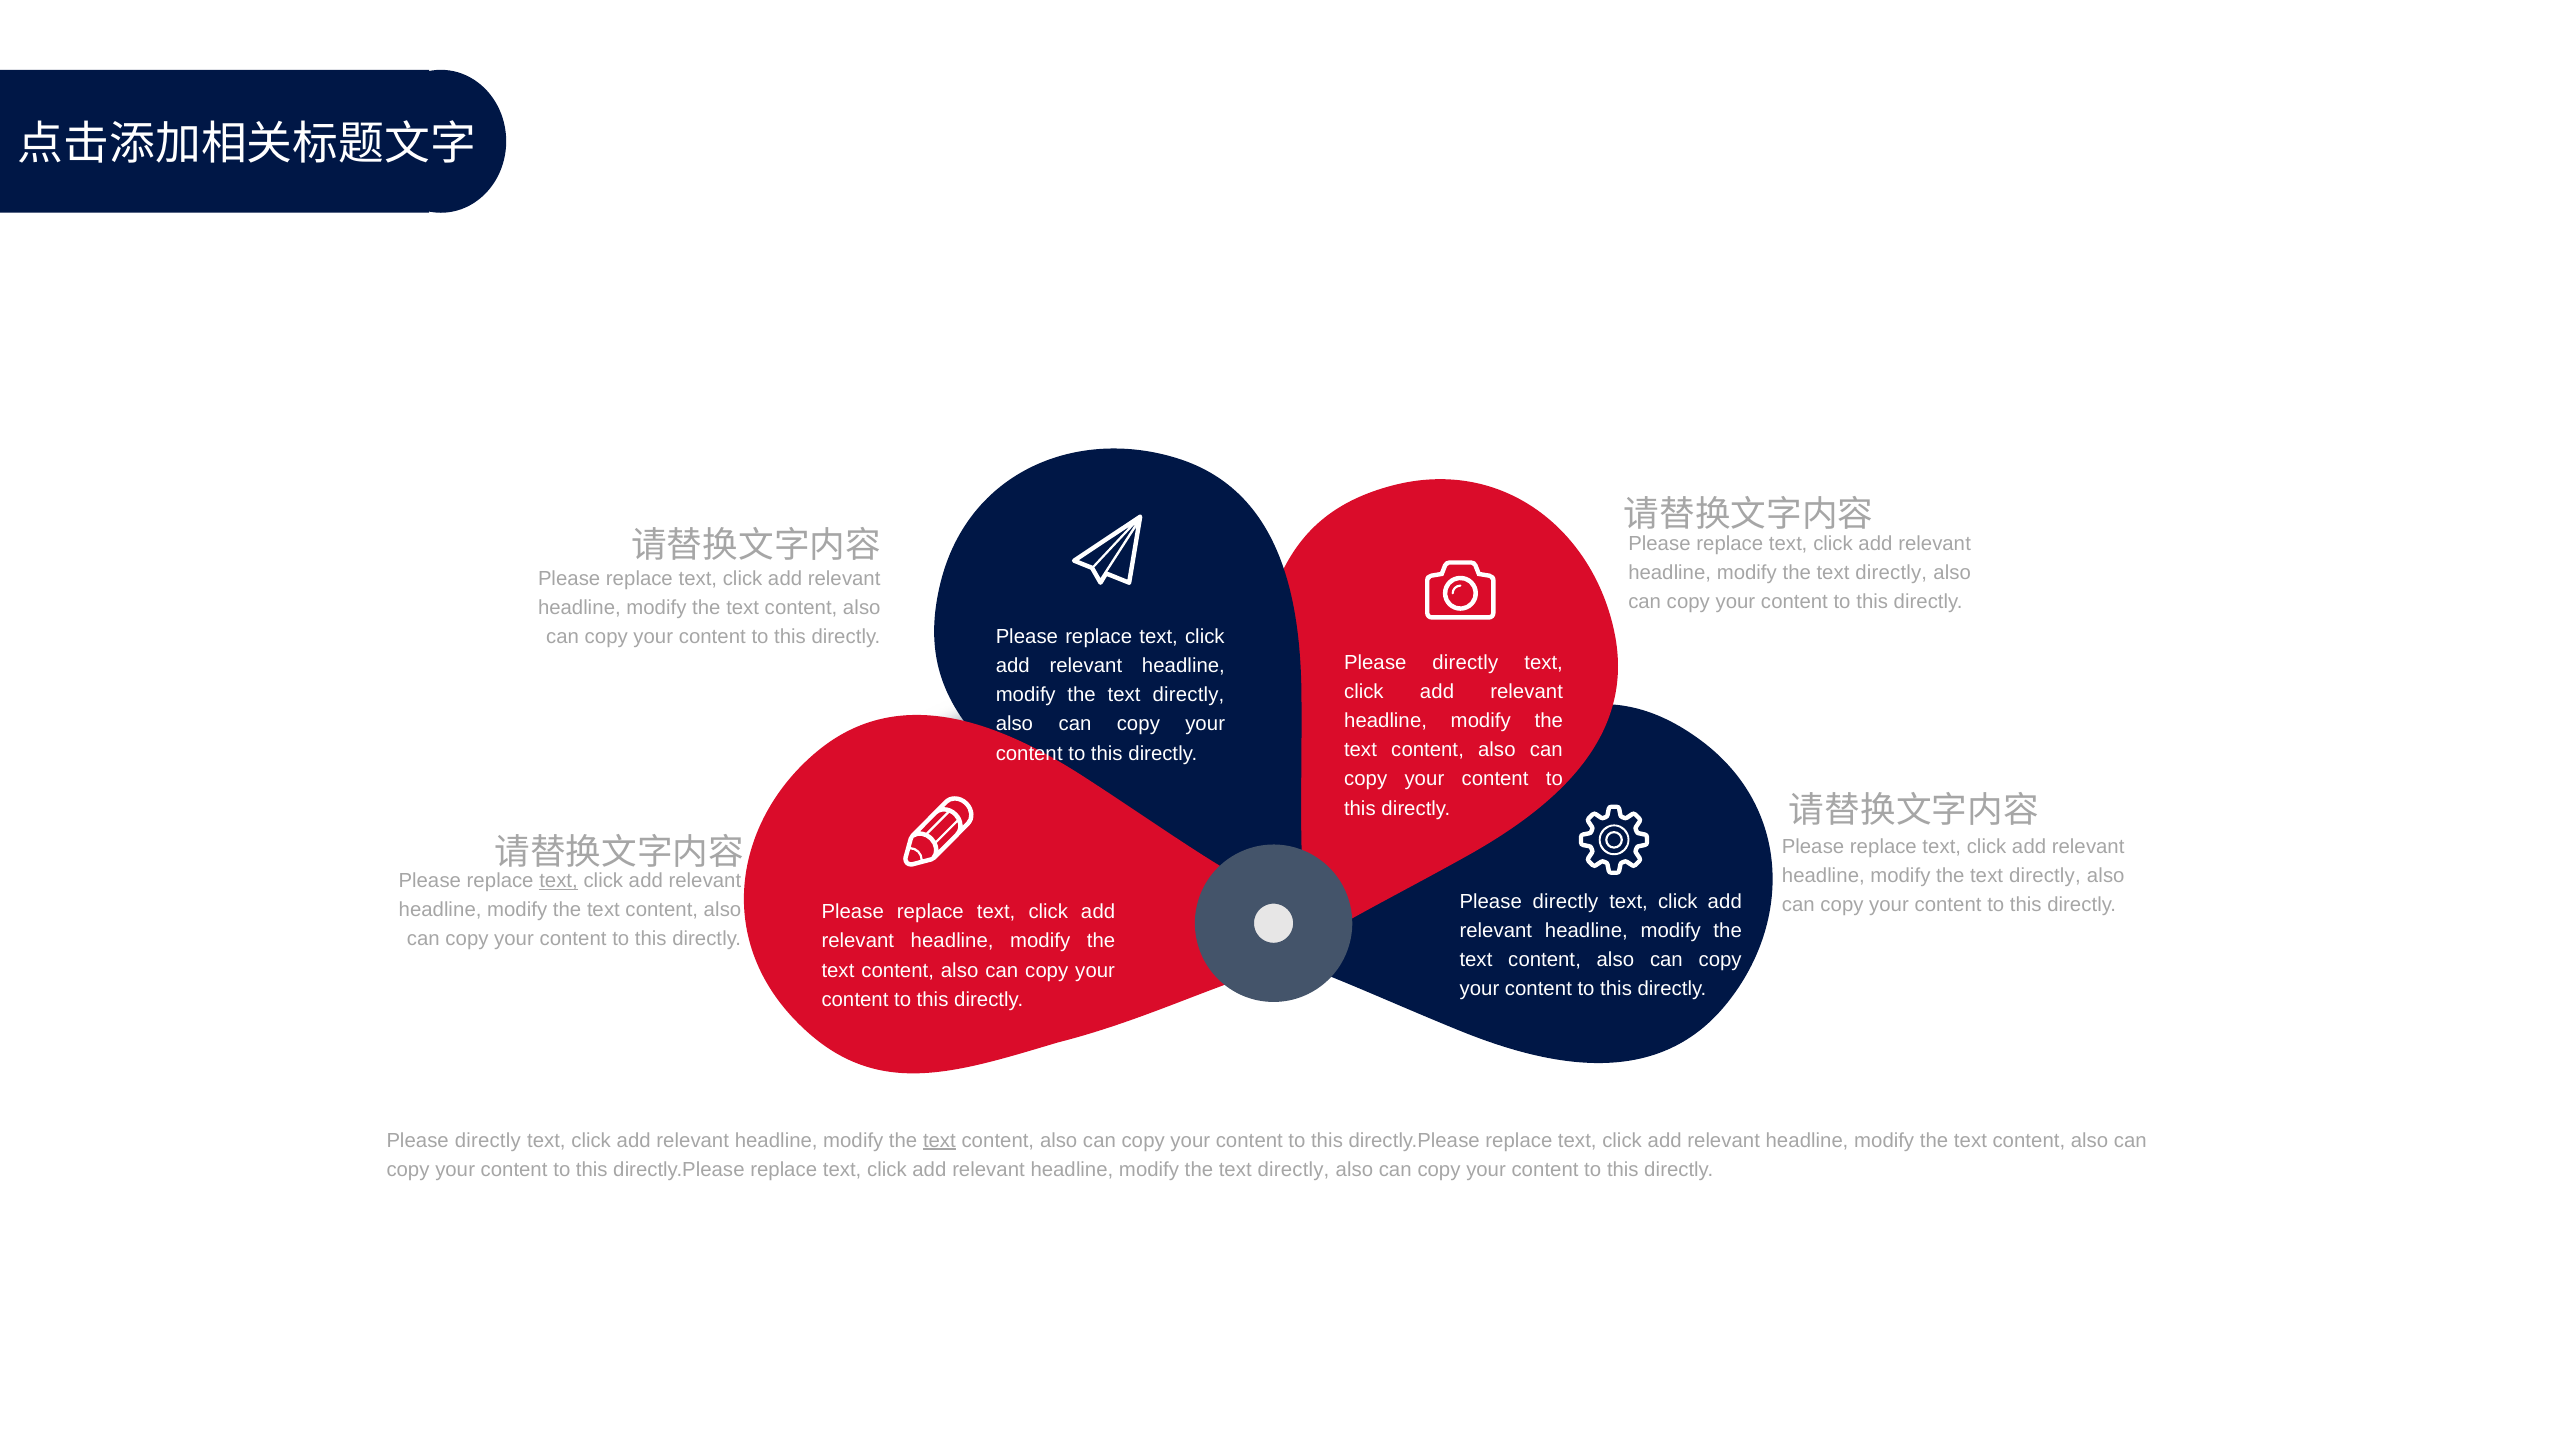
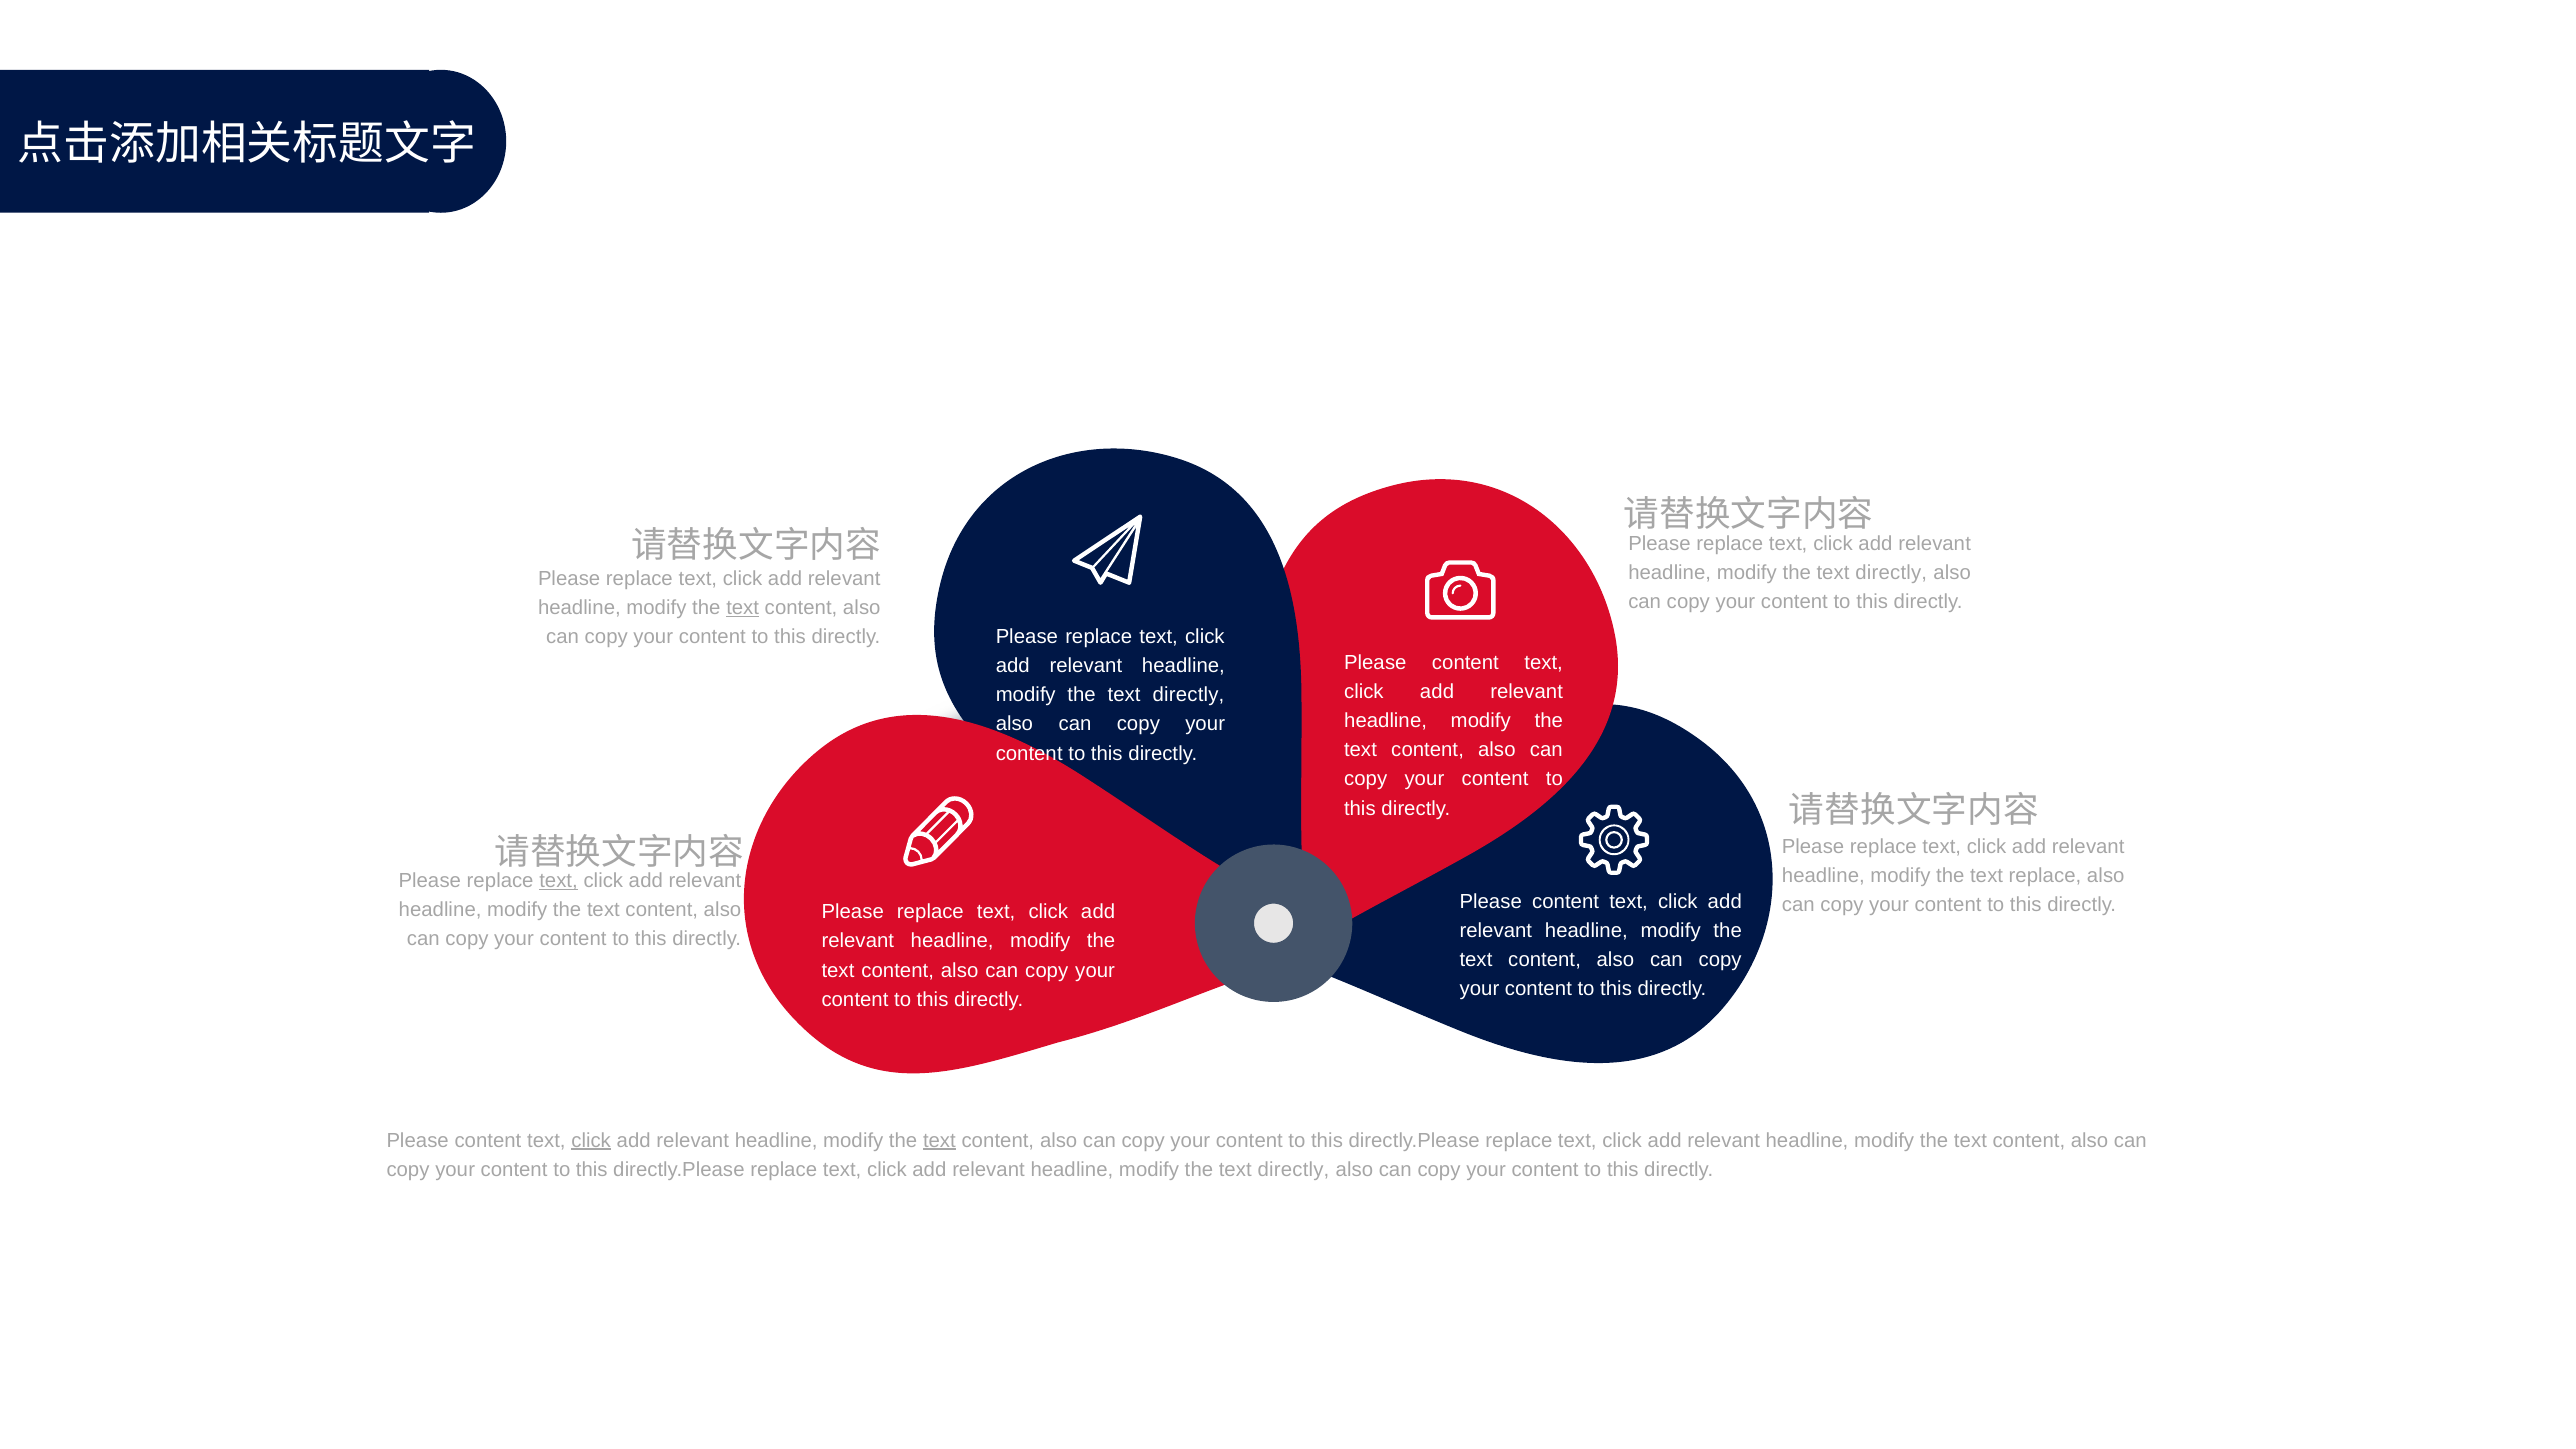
text at (743, 608) underline: none -> present
directly at (1465, 662): directly -> content
directly at (2045, 876): directly -> replace
directly at (1565, 901): directly -> content
directly at (488, 1140): directly -> content
click at (591, 1140) underline: none -> present
